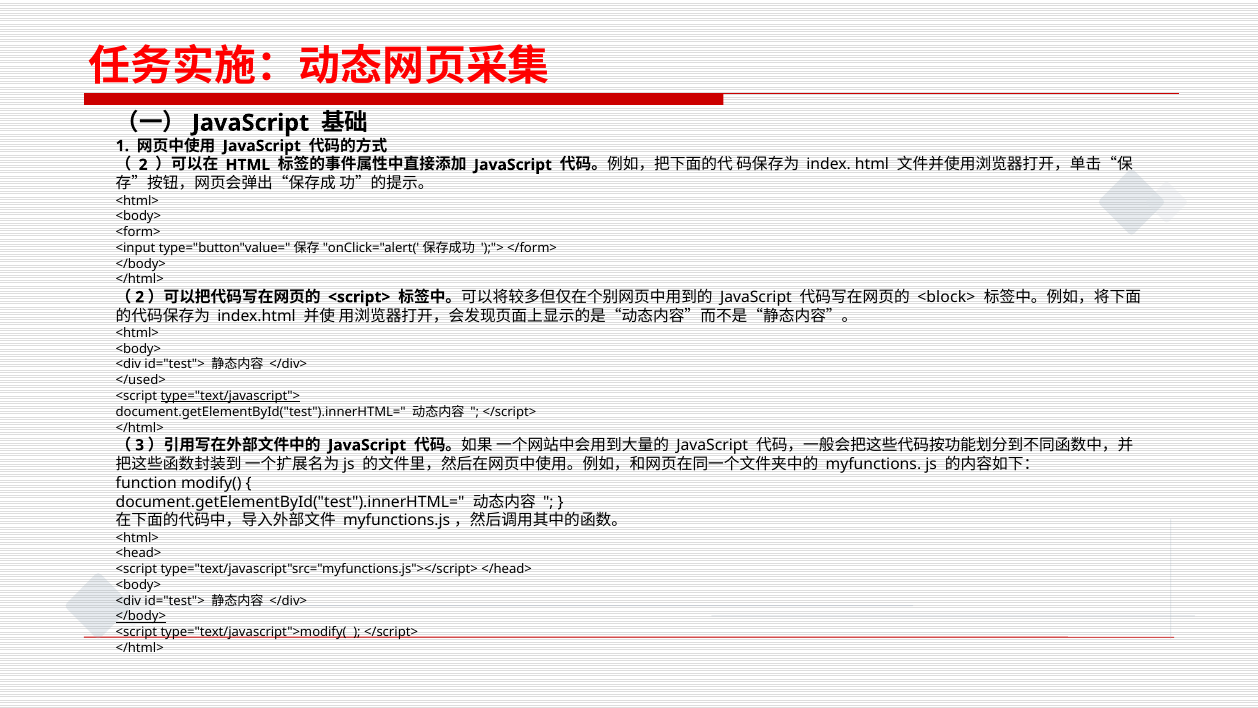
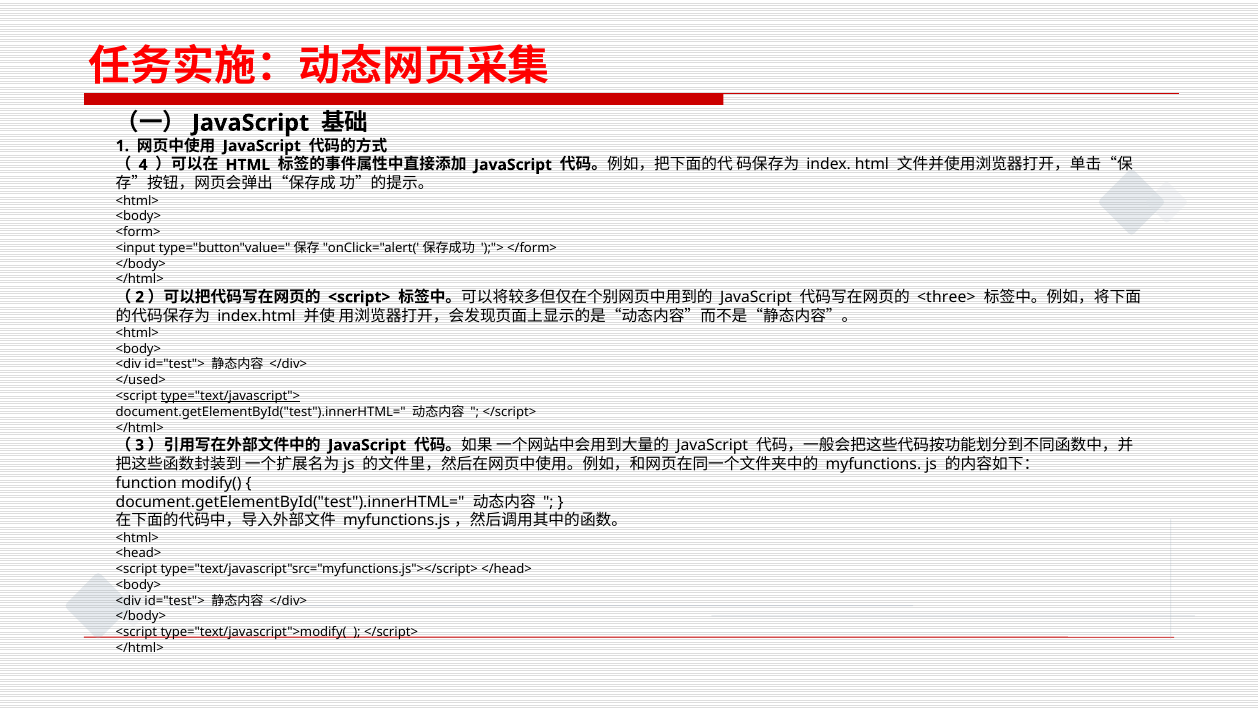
2 at (143, 165): 2 -> 4
<block>: <block> -> <three>
</body> at (141, 616) underline: present -> none
